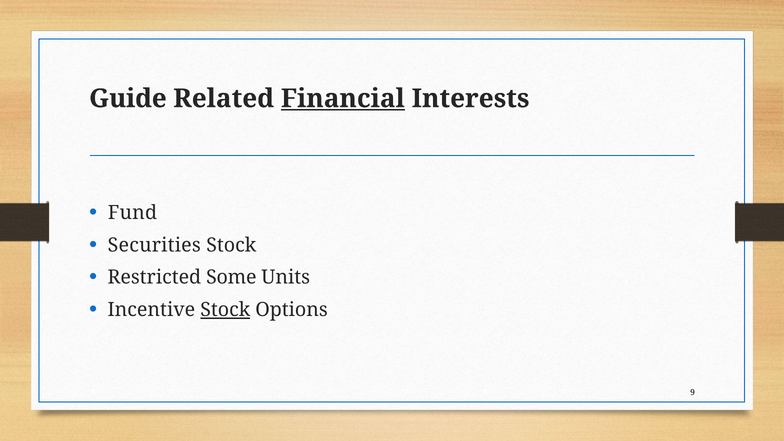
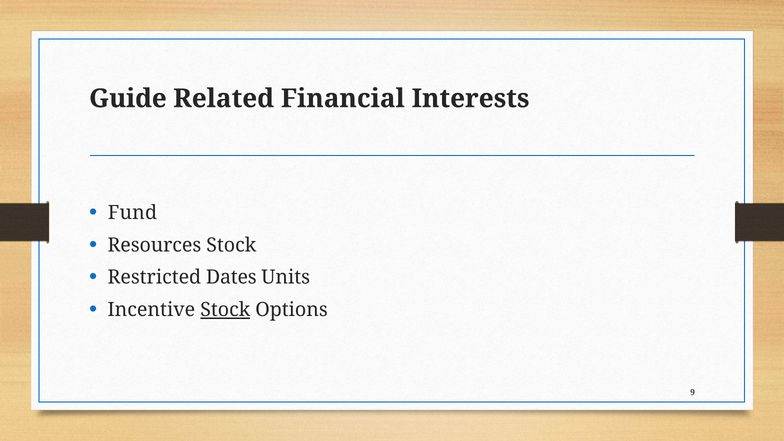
Financial underline: present -> none
Securities: Securities -> Resources
Some: Some -> Dates
